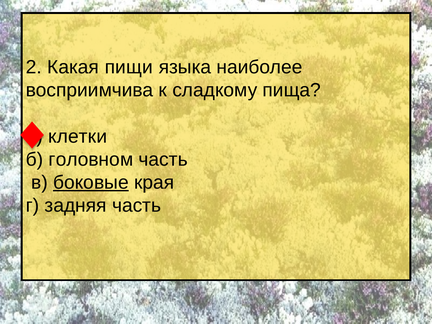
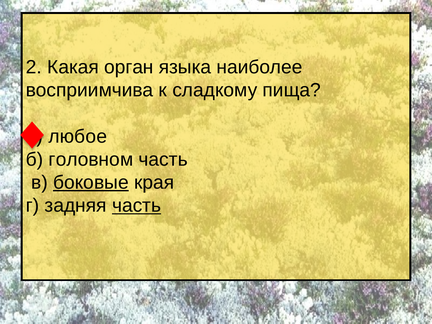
пищи: пищи -> орган
клетки: клетки -> любое
часть at (137, 206) underline: none -> present
